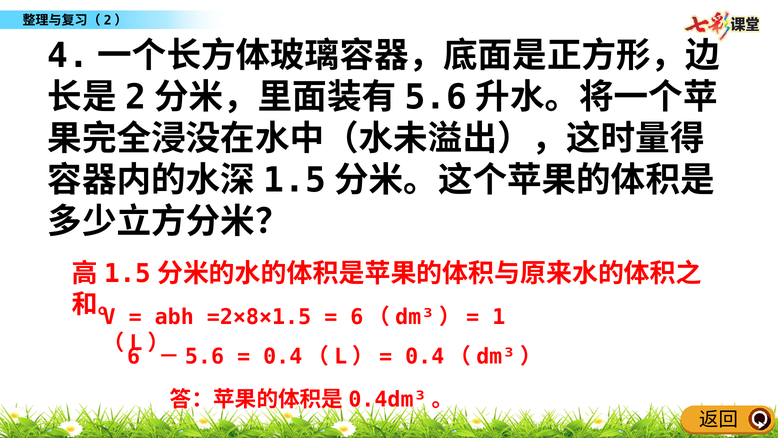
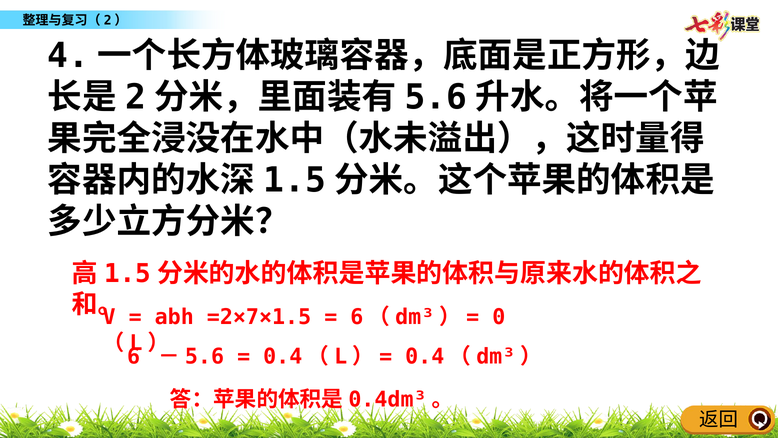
=2×8×1.5: =2×8×1.5 -> =2×7×1.5
1: 1 -> 0
